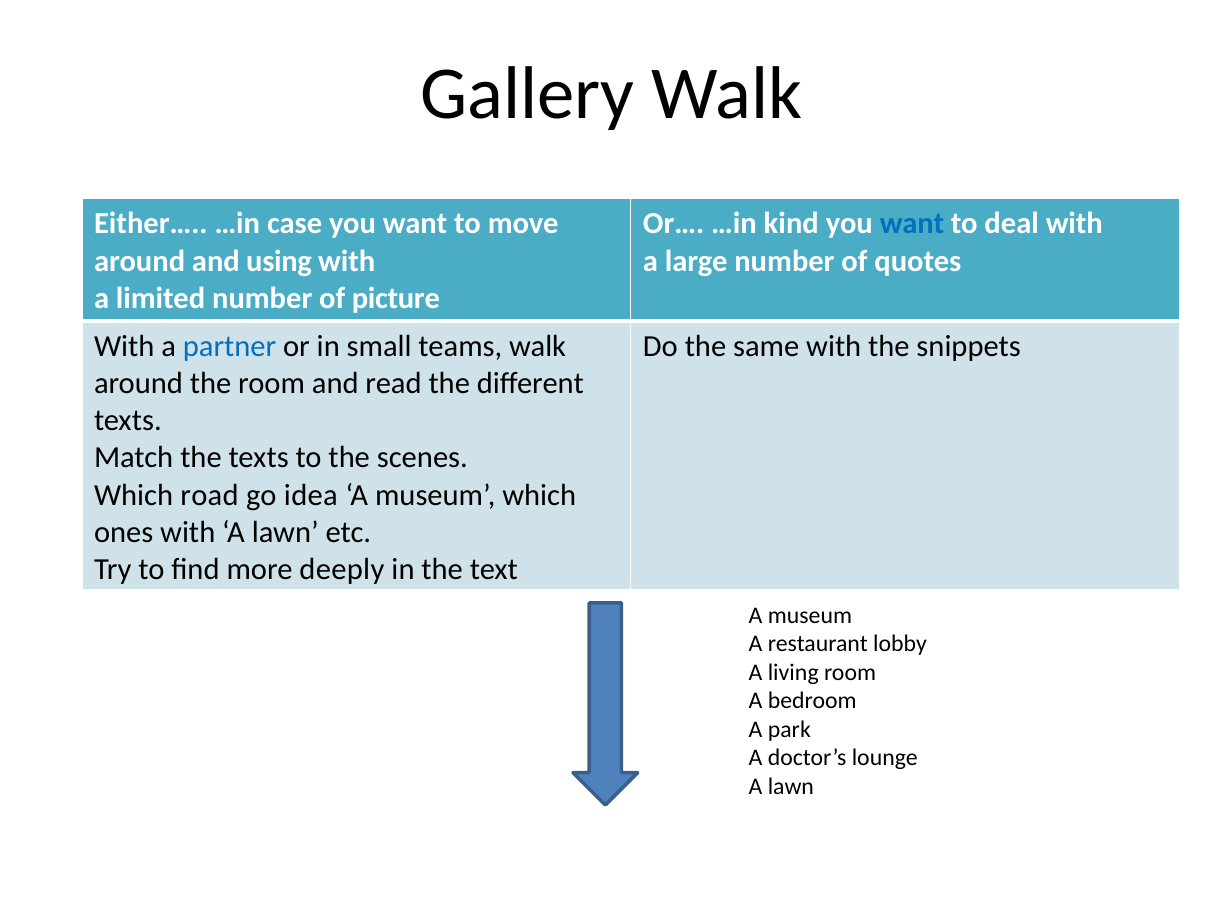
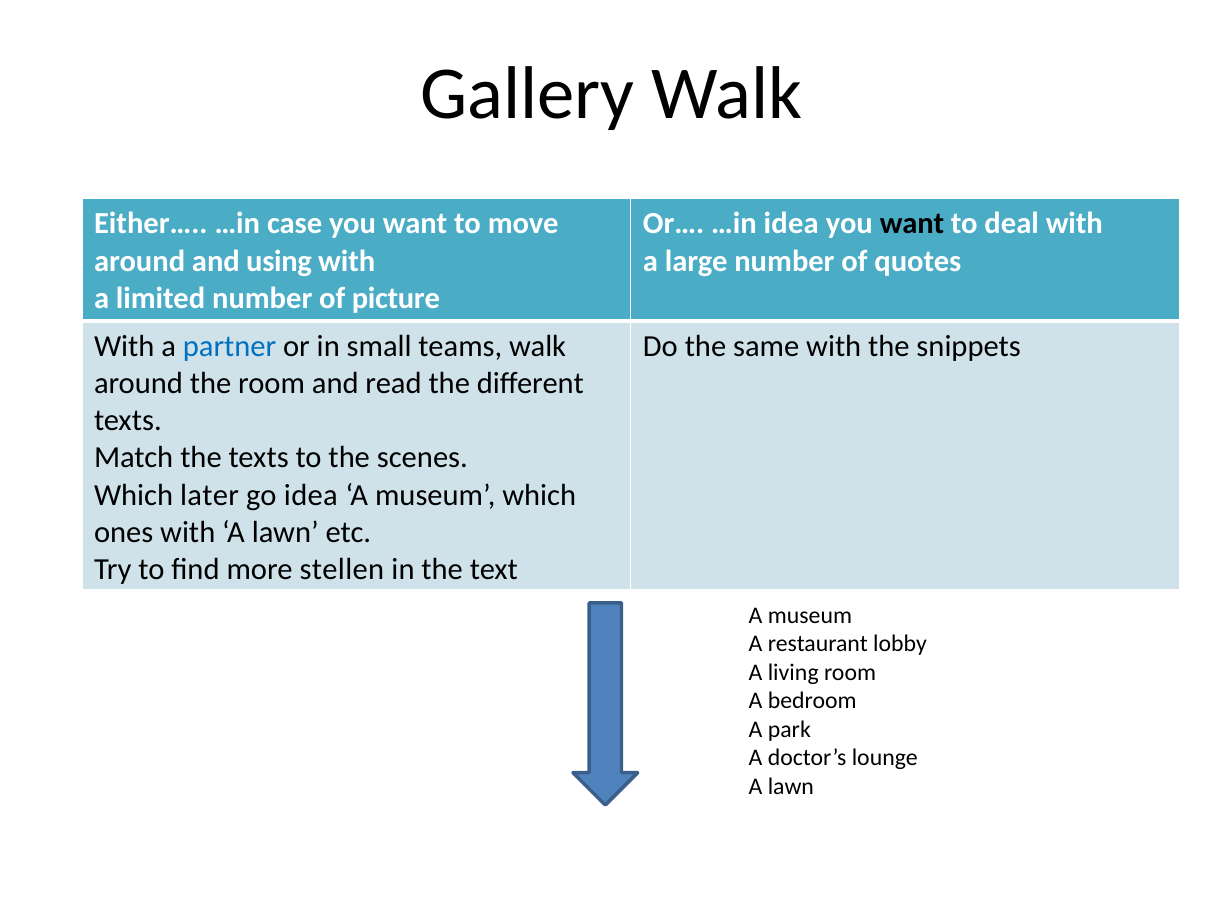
…in kind: kind -> idea
want at (912, 224) colour: blue -> black
road: road -> later
deeply: deeply -> stellen
